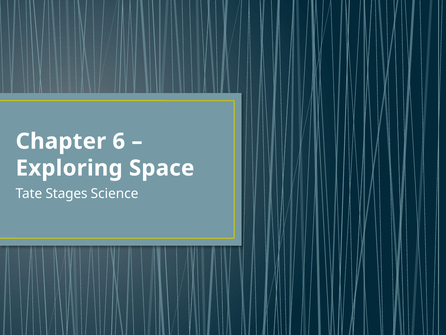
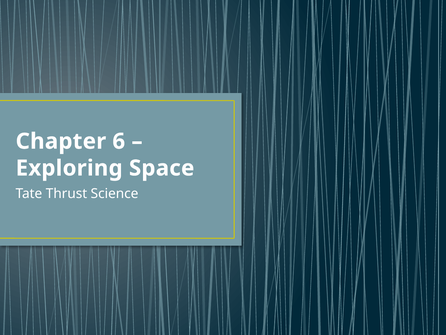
Stages: Stages -> Thrust
